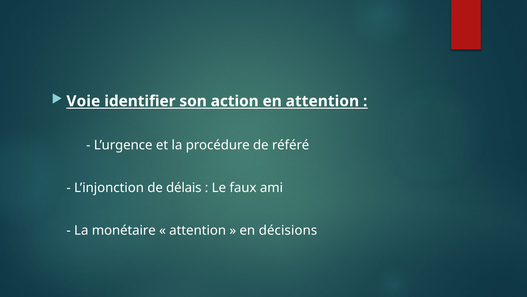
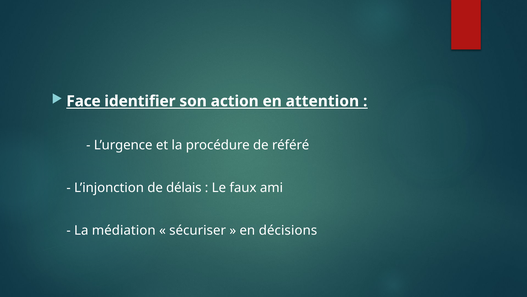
Voie: Voie -> Face
monétaire: monétaire -> médiation
attention at (198, 230): attention -> sécuriser
